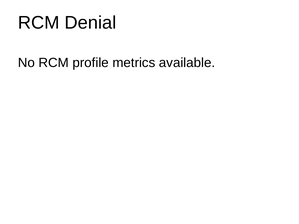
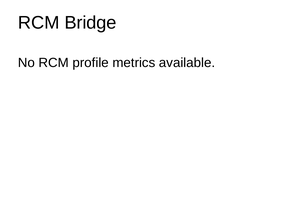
Denial: Denial -> Bridge
